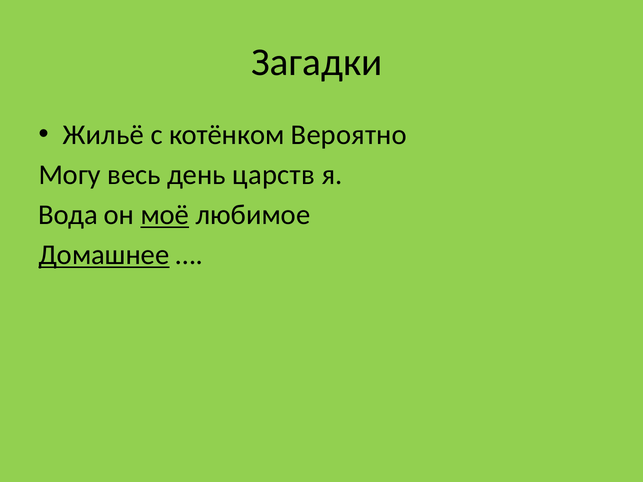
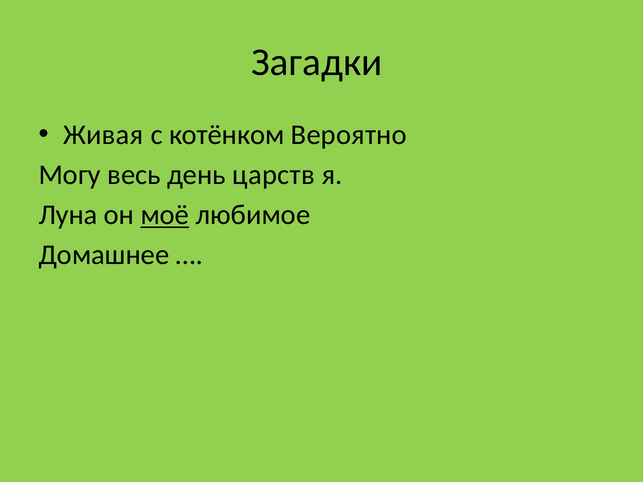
Жильё: Жильё -> Живая
Вода: Вода -> Луна
Домашнее underline: present -> none
